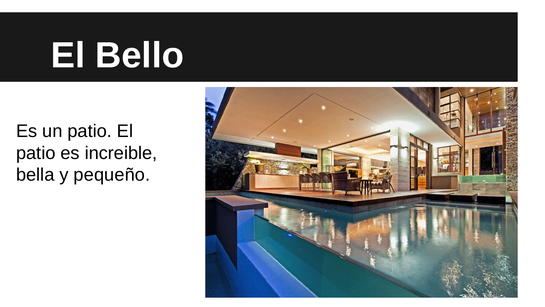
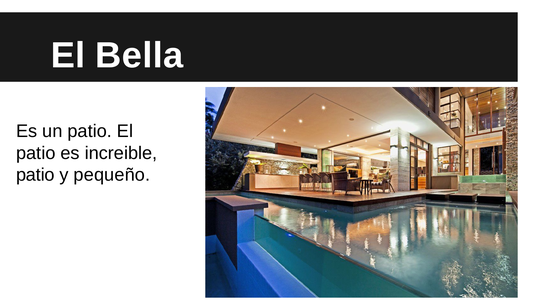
Bello: Bello -> Bella
bella at (35, 175): bella -> patio
